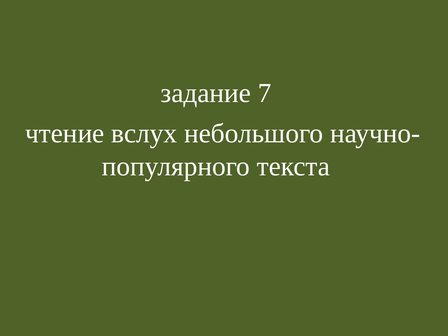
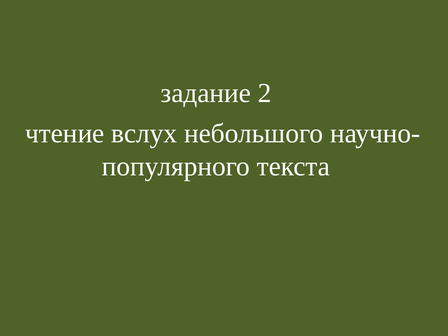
7: 7 -> 2
